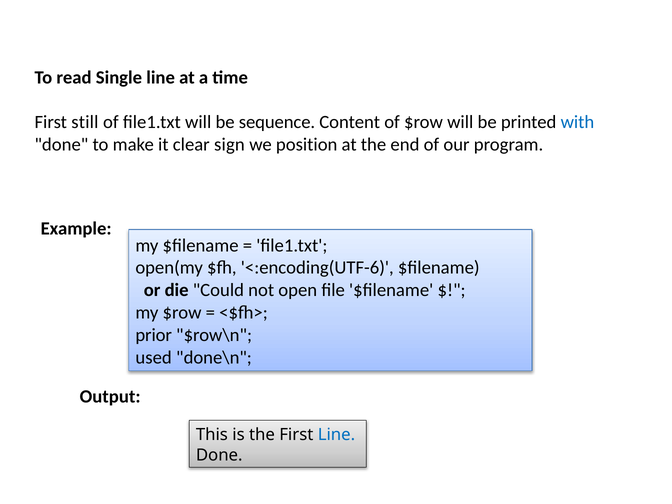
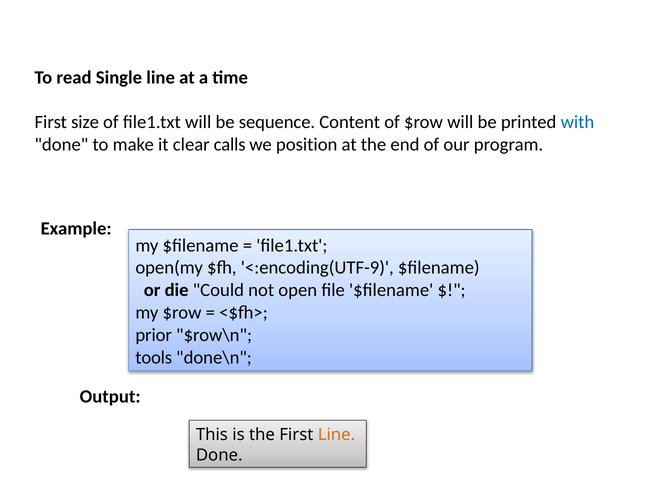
still: still -> size
sign: sign -> calls
<:encoding(UTF-6: <:encoding(UTF-6 -> <:encoding(UTF-9
used: used -> tools
Line at (336, 435) colour: blue -> orange
